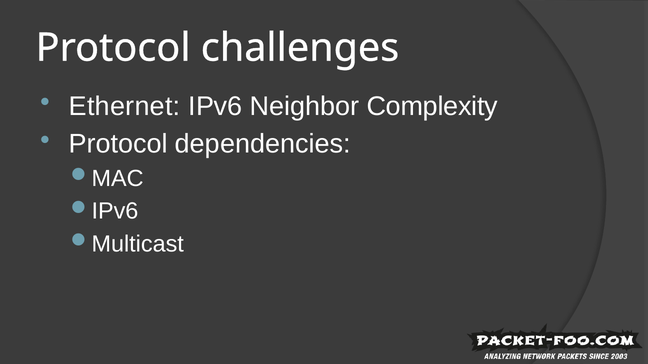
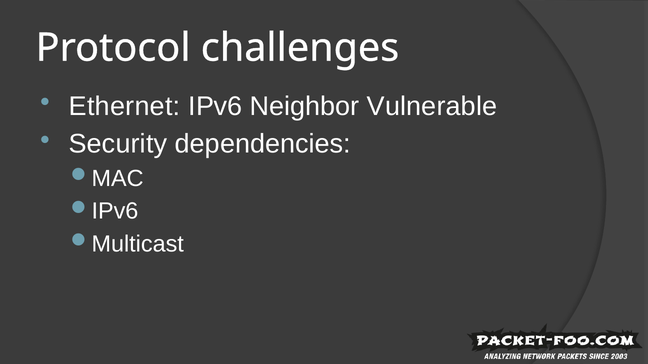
Complexity: Complexity -> Vulnerable
Protocol at (118, 144): Protocol -> Security
